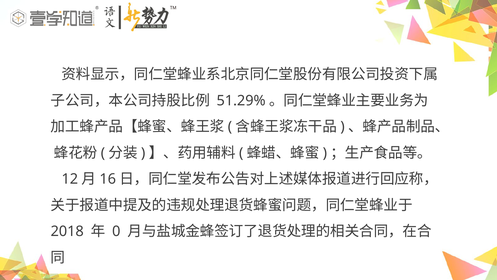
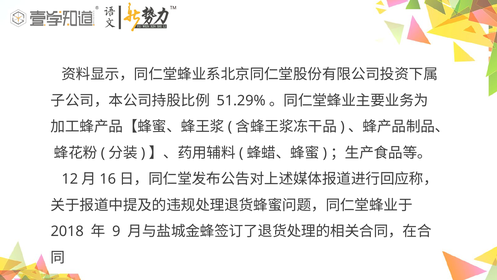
0: 0 -> 9
